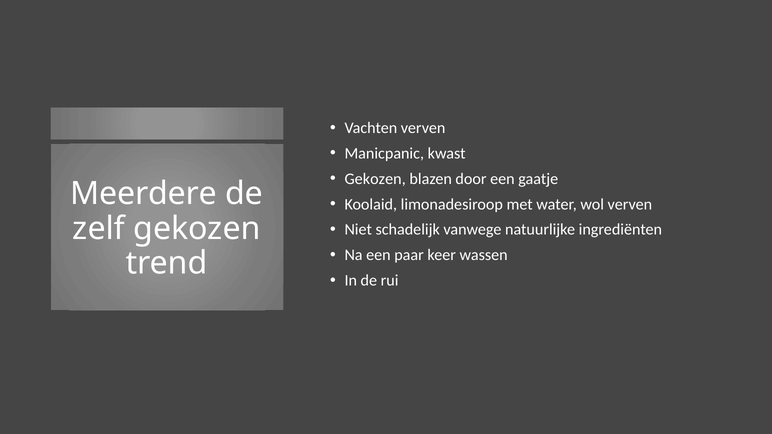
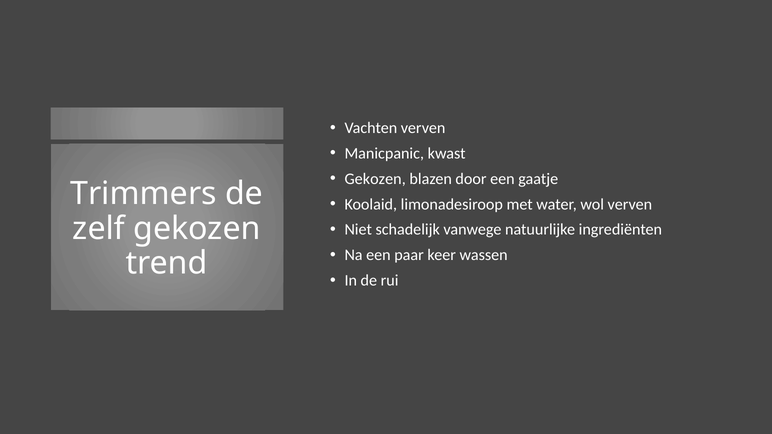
Meerdere: Meerdere -> Trimmers
